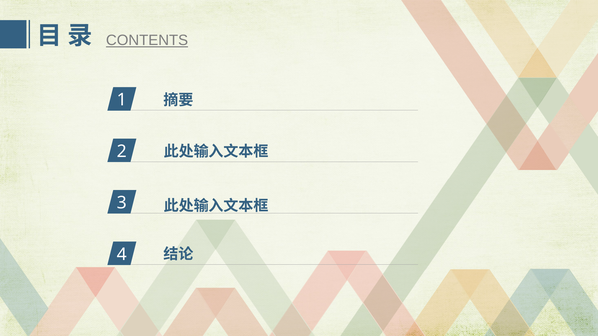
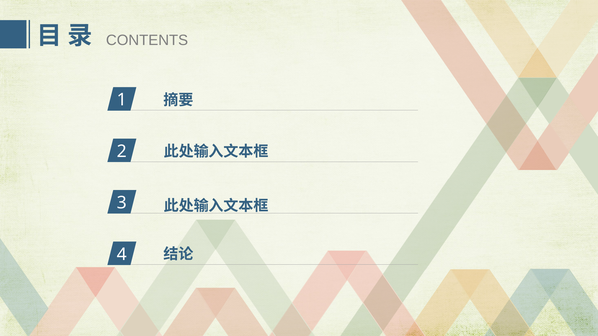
CONTENTS underline: present -> none
